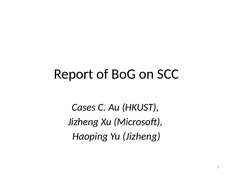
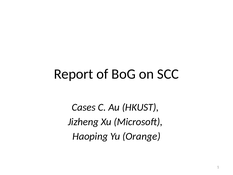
Yu Jizheng: Jizheng -> Orange
